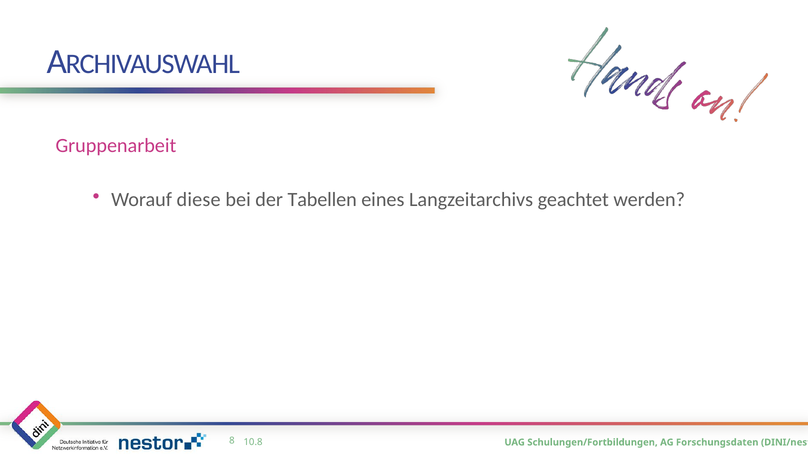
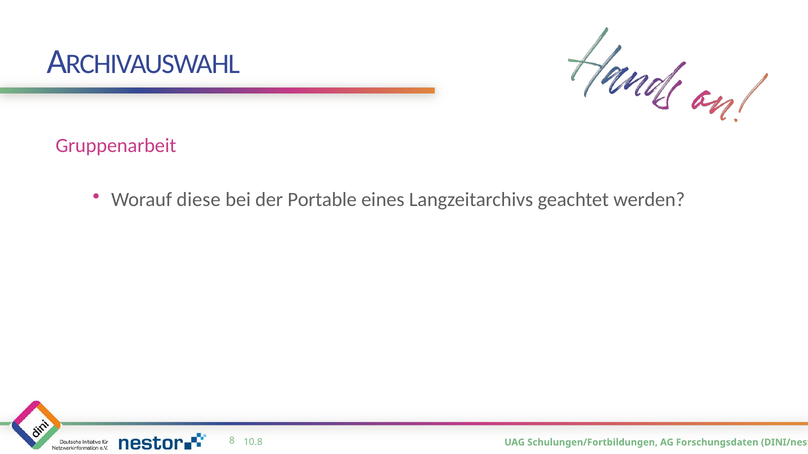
Tabellen: Tabellen -> Portable
